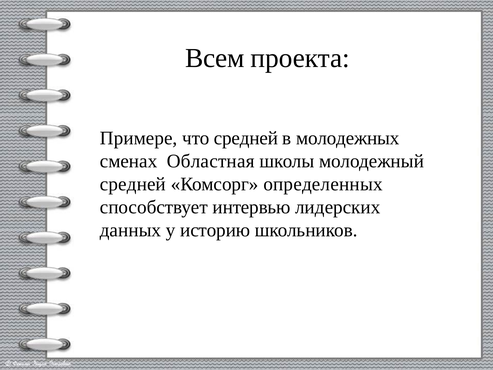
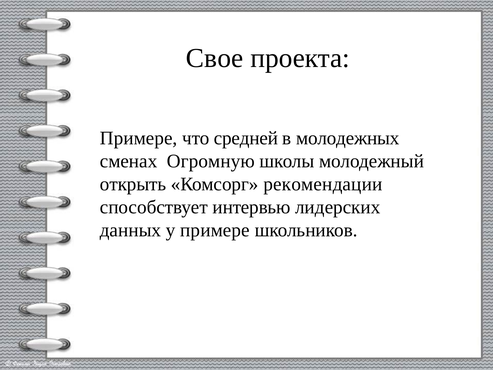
Всем: Всем -> Свое
Областная: Областная -> Огромную
средней at (133, 184): средней -> открыть
определенных: определенных -> рекомендации
у историю: историю -> примере
